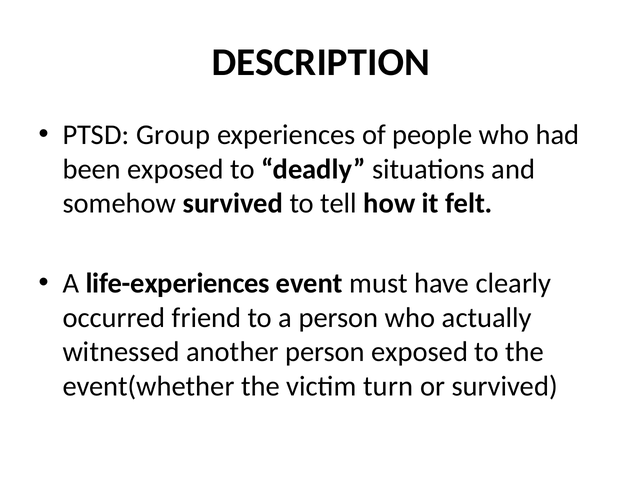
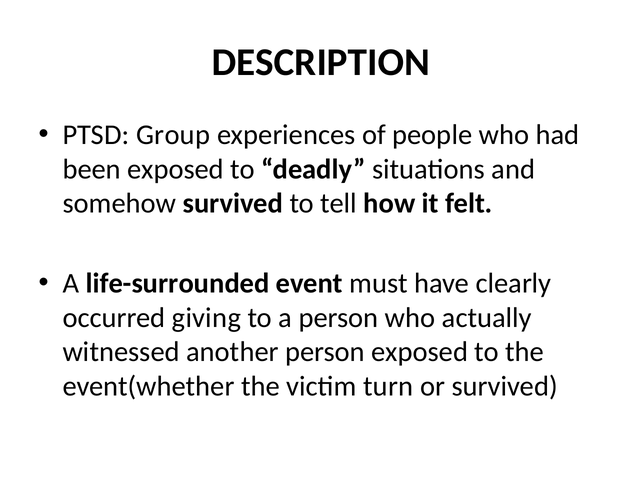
life-experiences: life-experiences -> life-surrounded
friend: friend -> giving
